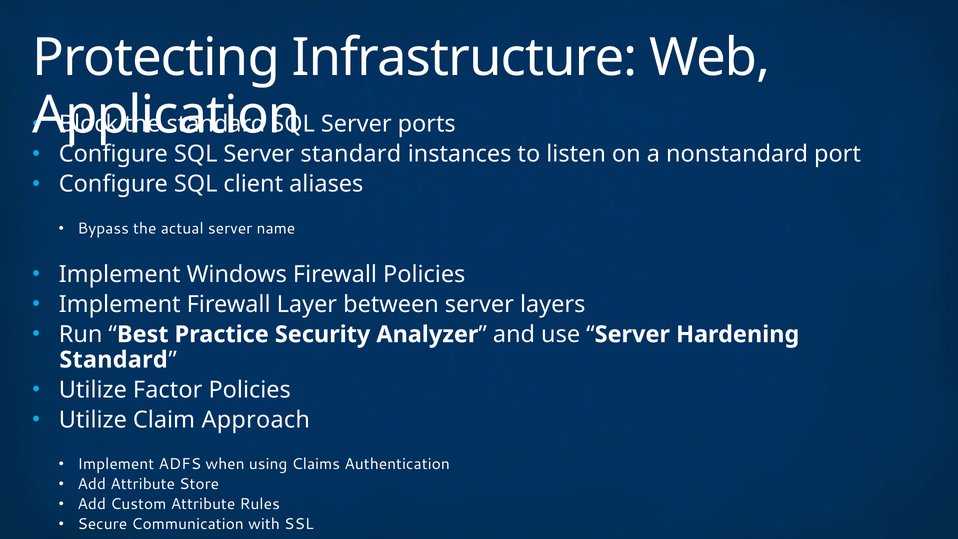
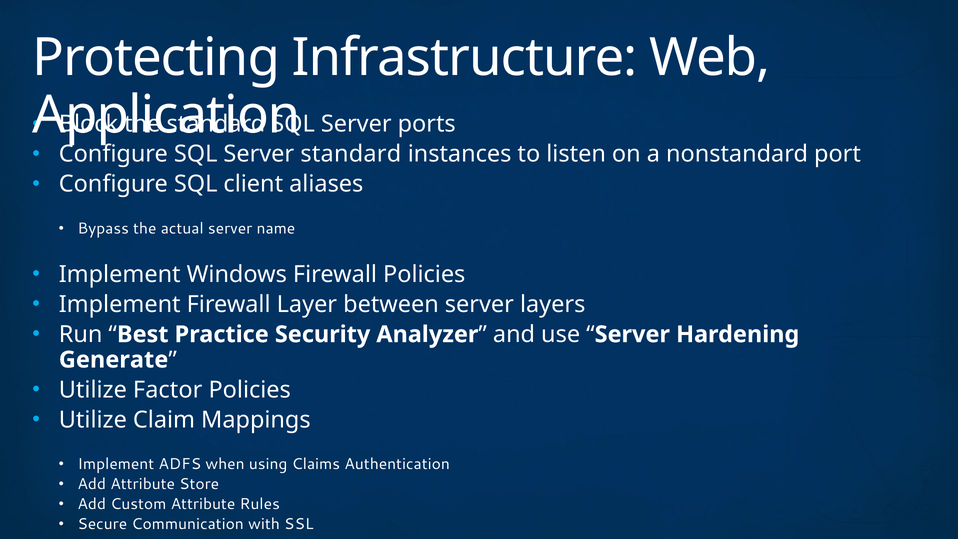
Standard at (113, 360): Standard -> Generate
Approach: Approach -> Mappings
